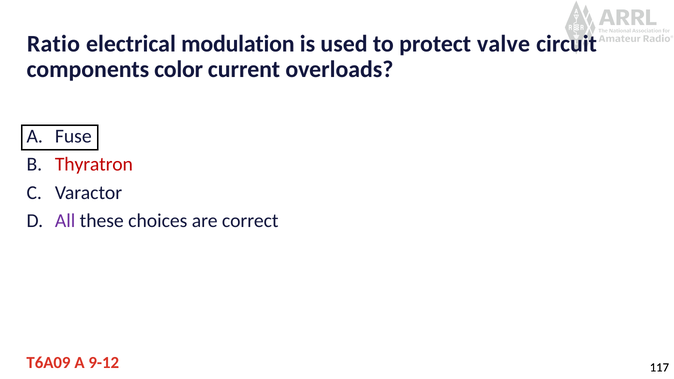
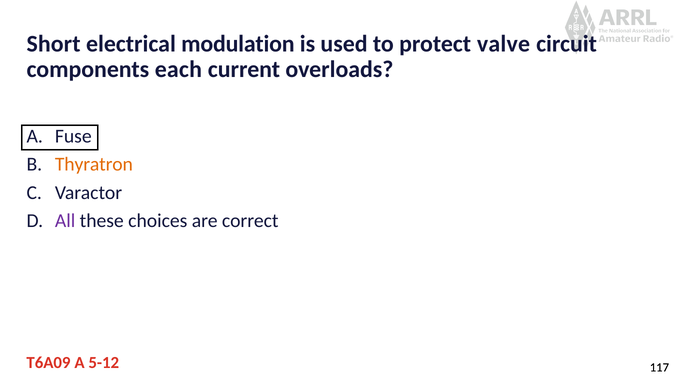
Ratio: Ratio -> Short
color: color -> each
Thyratron colour: red -> orange
9-12: 9-12 -> 5-12
